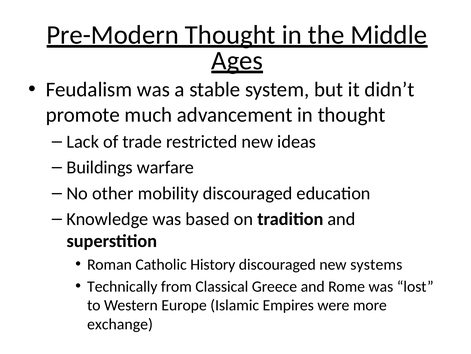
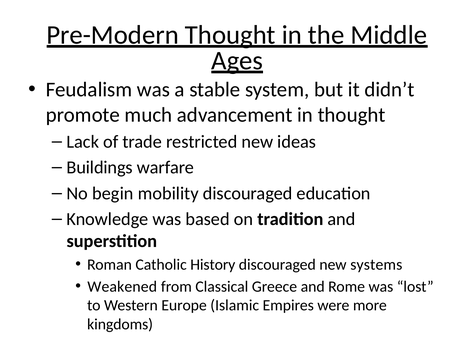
other: other -> begin
Technically: Technically -> Weakened
exchange: exchange -> kingdoms
